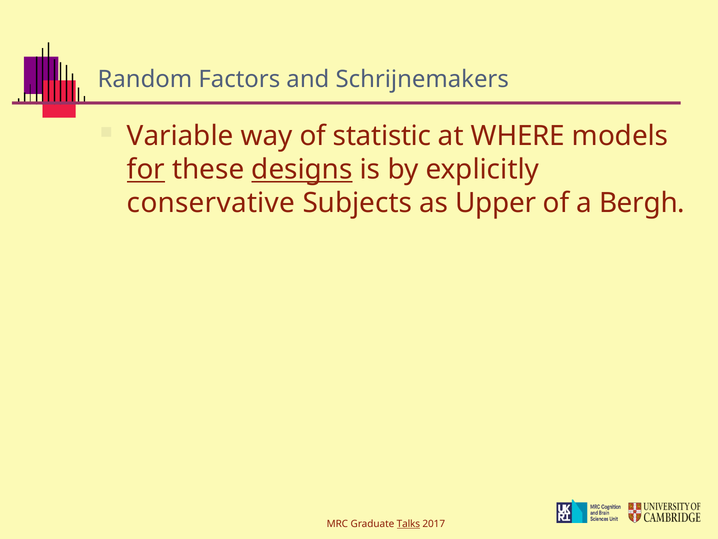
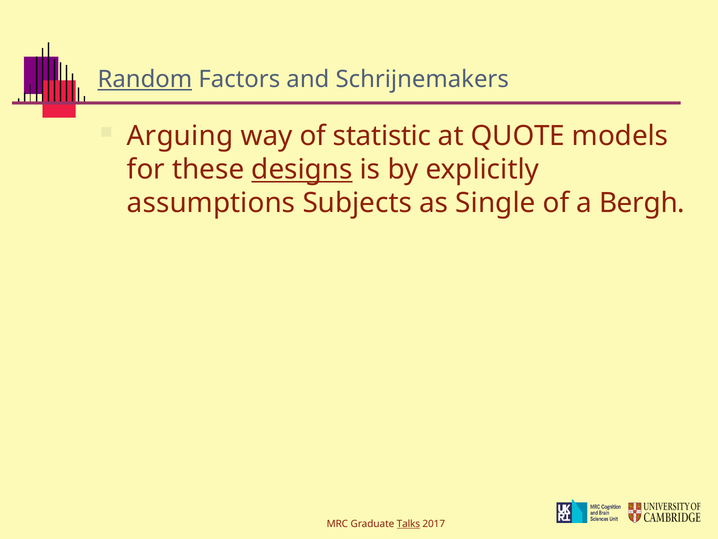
Random underline: none -> present
Variable: Variable -> Arguing
WHERE: WHERE -> QUOTE
for underline: present -> none
conservative: conservative -> assumptions
Upper: Upper -> Single
